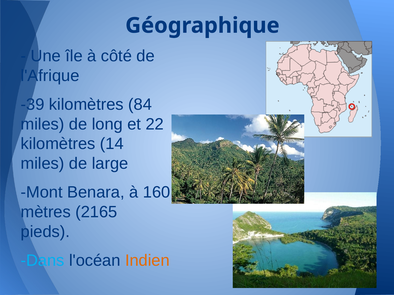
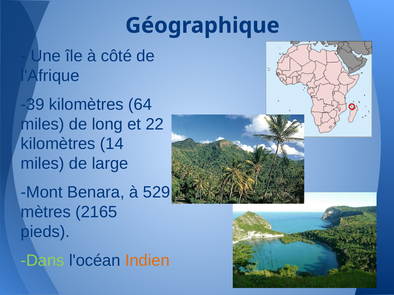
84: 84 -> 64
160: 160 -> 529
Dans colour: light blue -> light green
